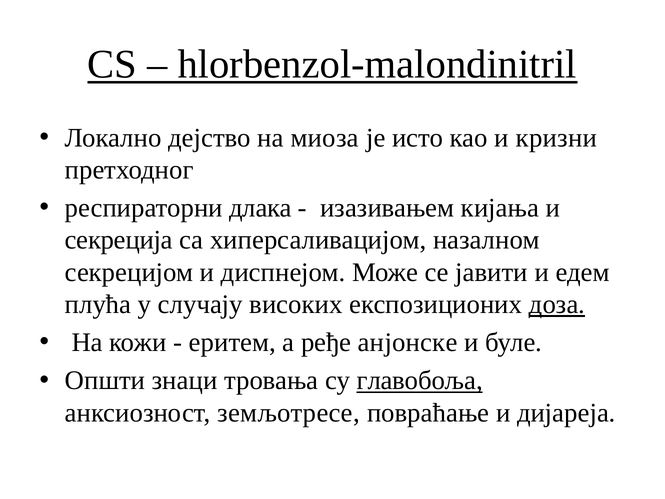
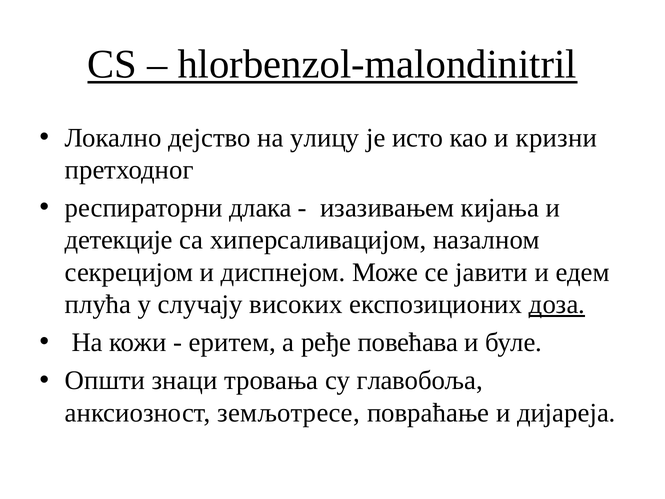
миоза: миоза -> улицу
секреција: секреција -> детекције
анјонске: анјонске -> повећава
главобоља underline: present -> none
